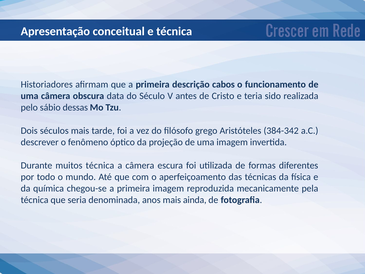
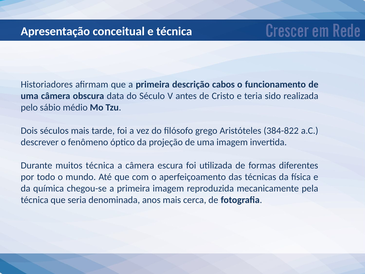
dessas: dessas -> médio
384-342: 384-342 -> 384-822
ainda: ainda -> cerca
